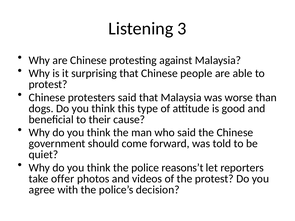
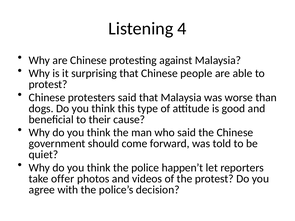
3: 3 -> 4
reasons’t: reasons’t -> happen’t
